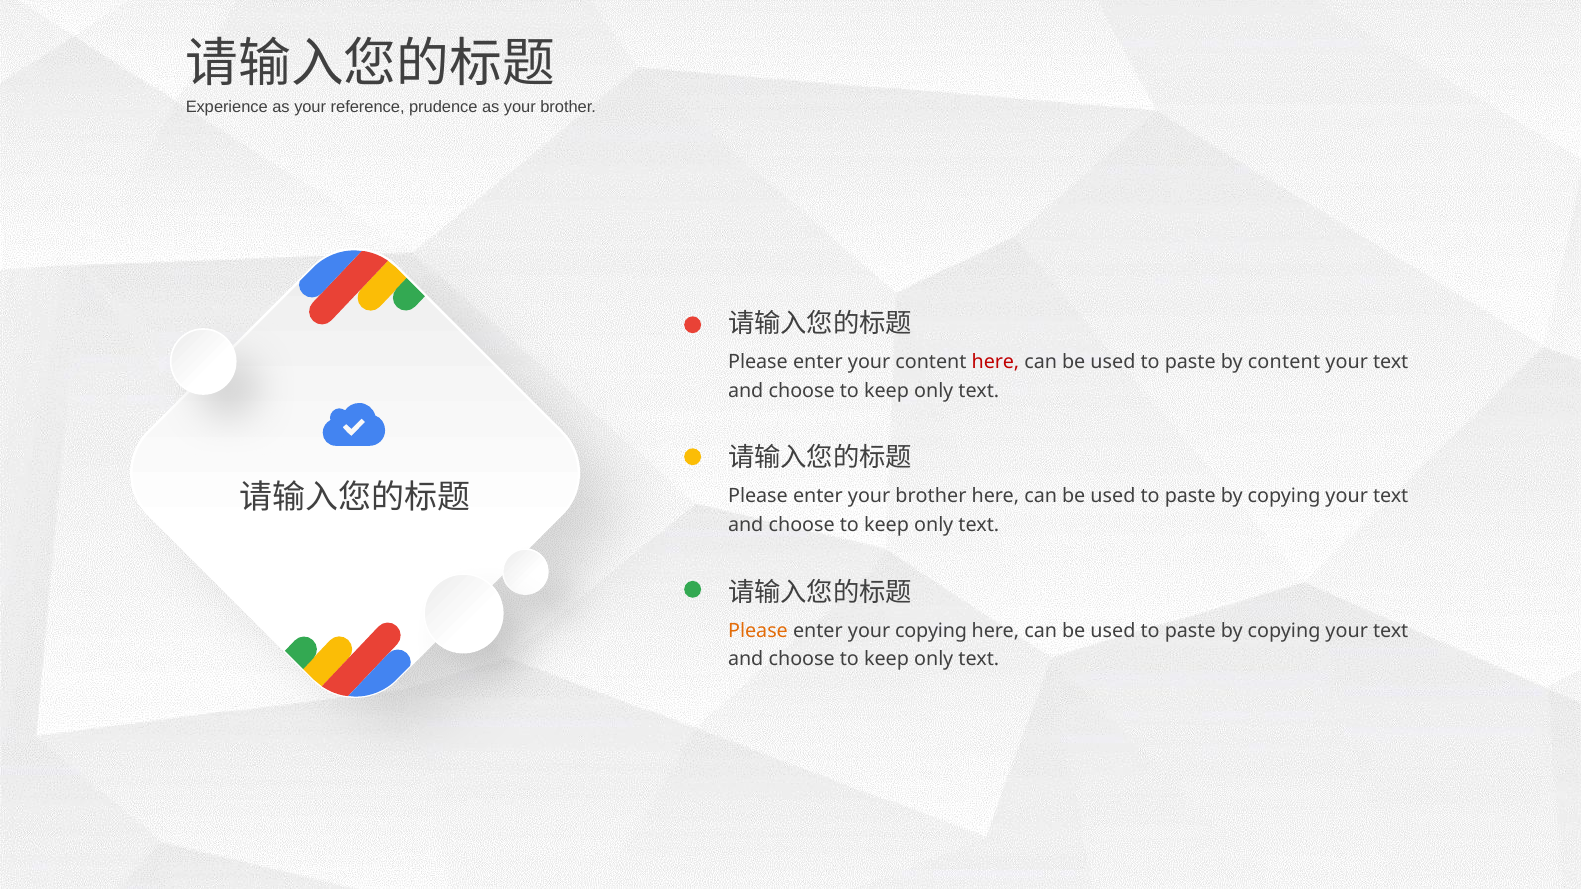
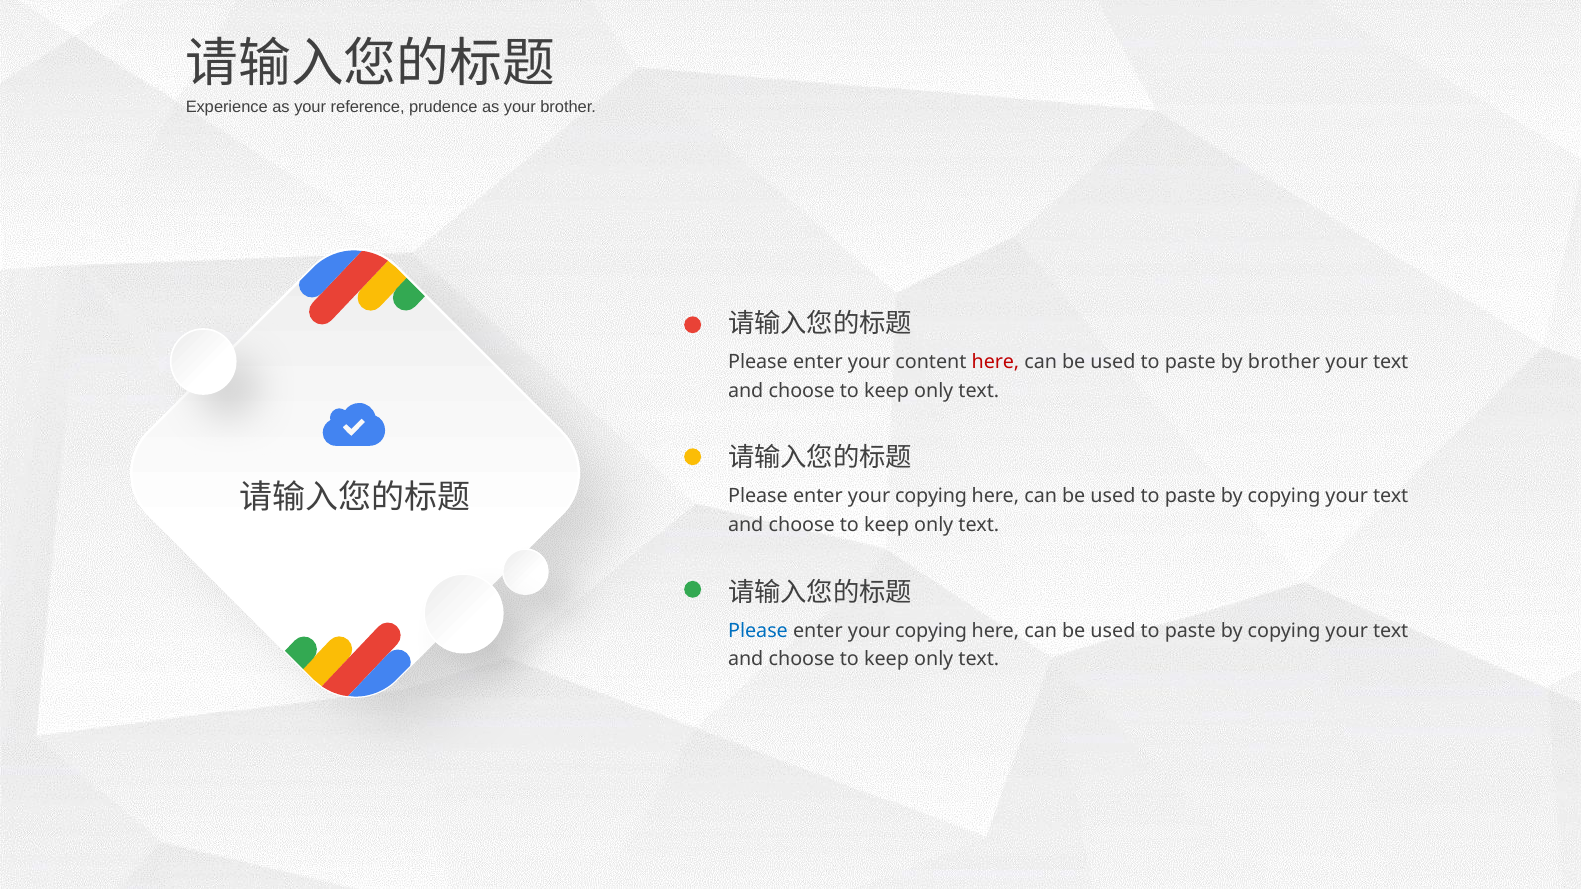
by content: content -> brother
brother at (931, 497): brother -> copying
Please at (758, 631) colour: orange -> blue
